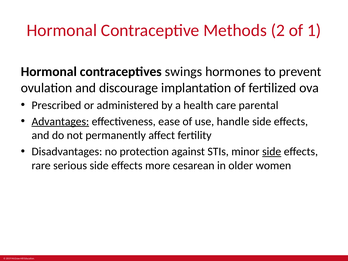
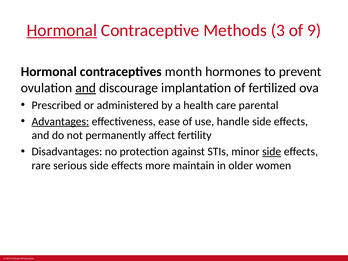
Hormonal at (62, 30) underline: none -> present
2: 2 -> 3
1: 1 -> 9
swings: swings -> month
and at (86, 88) underline: none -> present
cesarean: cesarean -> maintain
